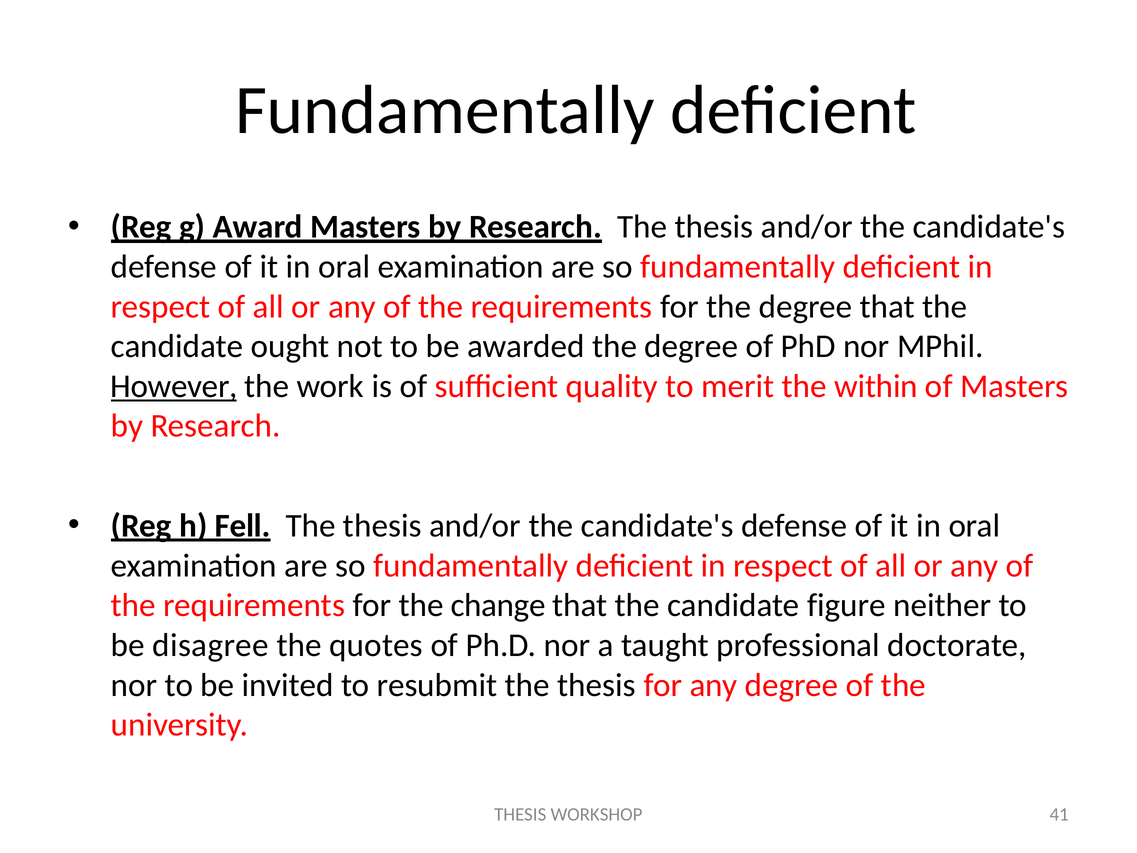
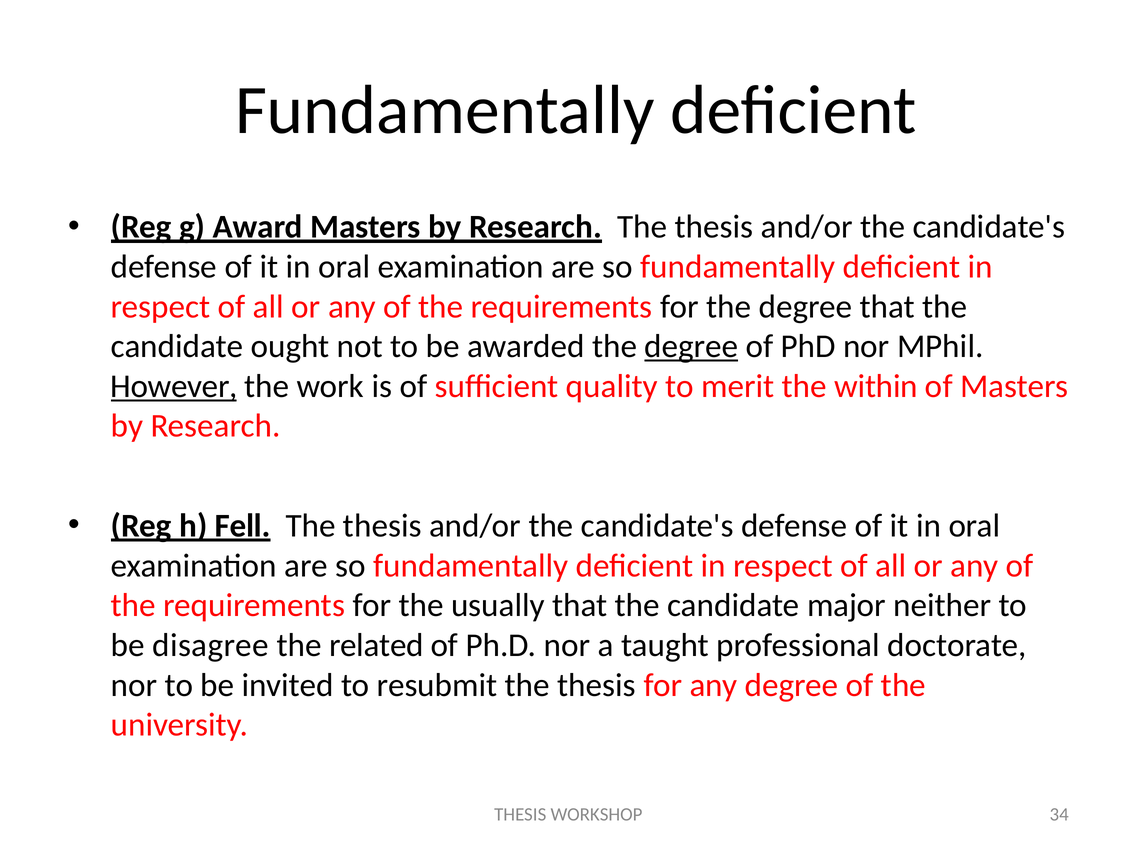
degree at (691, 346) underline: none -> present
change: change -> usually
figure: figure -> major
quotes: quotes -> related
41: 41 -> 34
